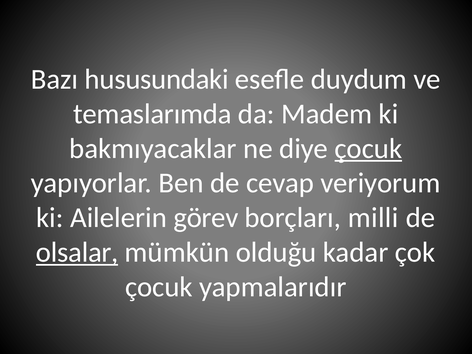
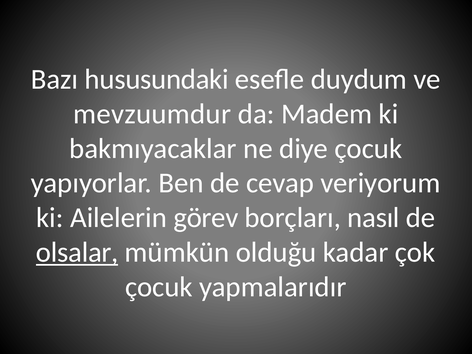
temaslarımda: temaslarımda -> mevzuumdur
çocuk at (368, 149) underline: present -> none
milli: milli -> nasıl
